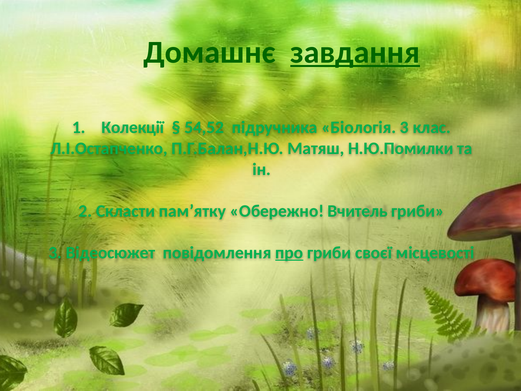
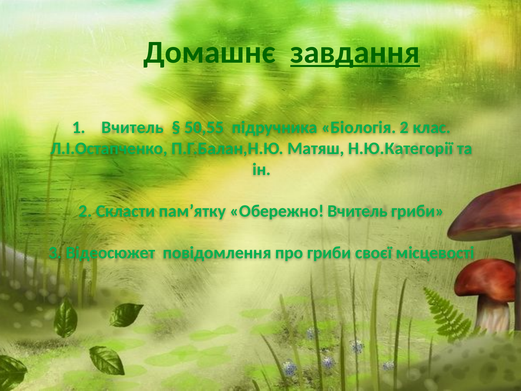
Колекції at (133, 127): Колекції -> Вчитель
54,52: 54,52 -> 50,55
Біологія 3: 3 -> 2
Н.Ю.Помилки: Н.Ю.Помилки -> Н.Ю.Категорії
про underline: present -> none
